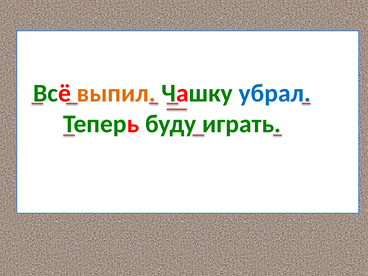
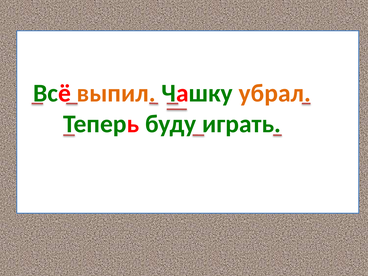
убрал colour: blue -> orange
